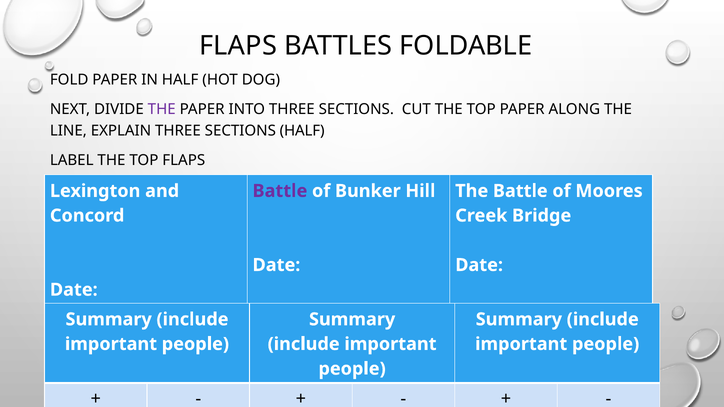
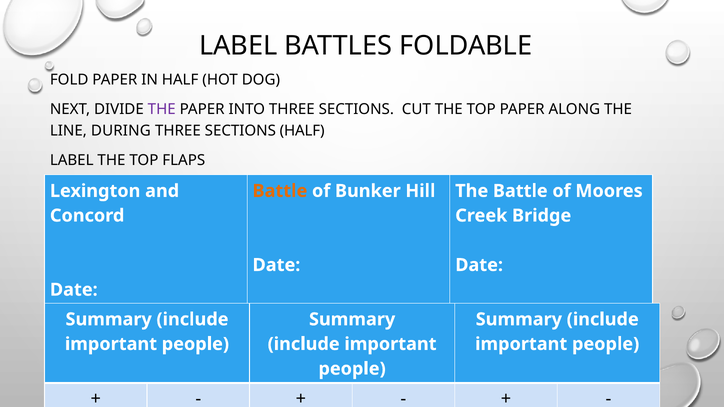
FLAPS at (238, 46): FLAPS -> LABEL
EXPLAIN: EXPLAIN -> DURING
Battle at (280, 191) colour: purple -> orange
